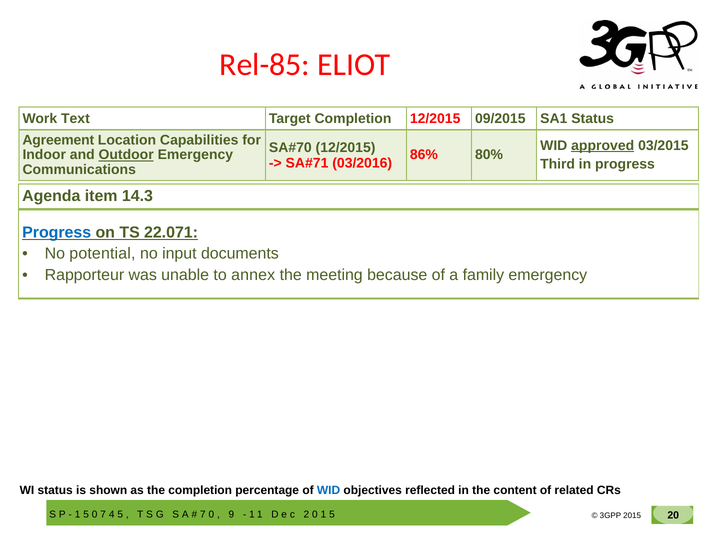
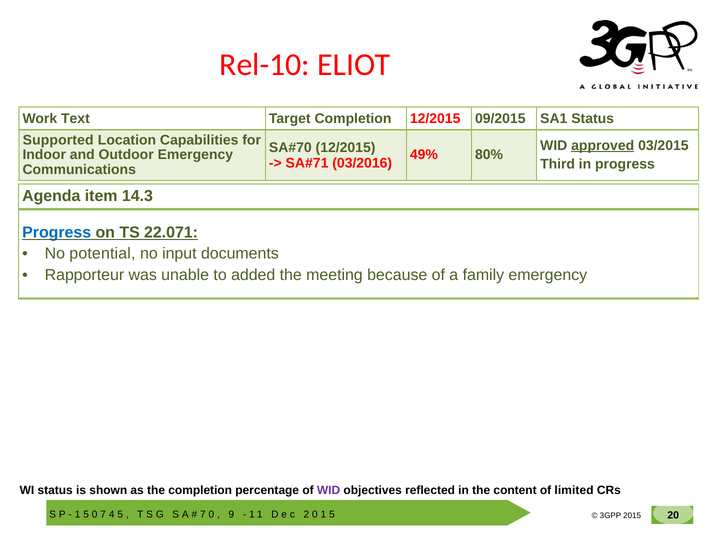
Rel-85: Rel-85 -> Rel-10
Agreement: Agreement -> Supported
Outdoor underline: present -> none
86%: 86% -> 49%
annex: annex -> added
WID at (329, 491) colour: blue -> purple
related: related -> limited
